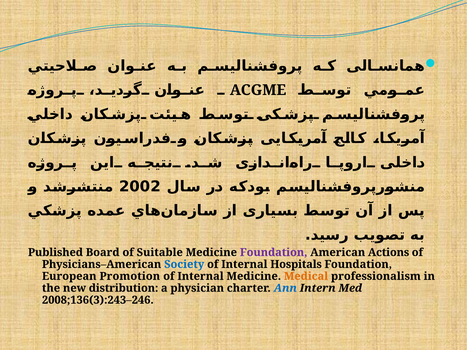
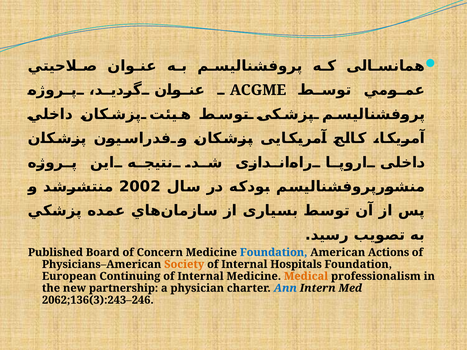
Suitable: Suitable -> Concern
Foundation at (274, 253) colour: purple -> blue
Society colour: blue -> orange
Promotion: Promotion -> Continuing
distribution: distribution -> partnership
2008;136(3):243–246: 2008;136(3):243–246 -> 2062;136(3):243–246
